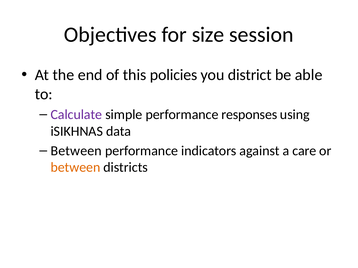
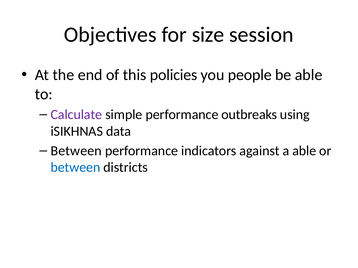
district: district -> people
responses: responses -> outbreaks
a care: care -> able
between at (75, 168) colour: orange -> blue
